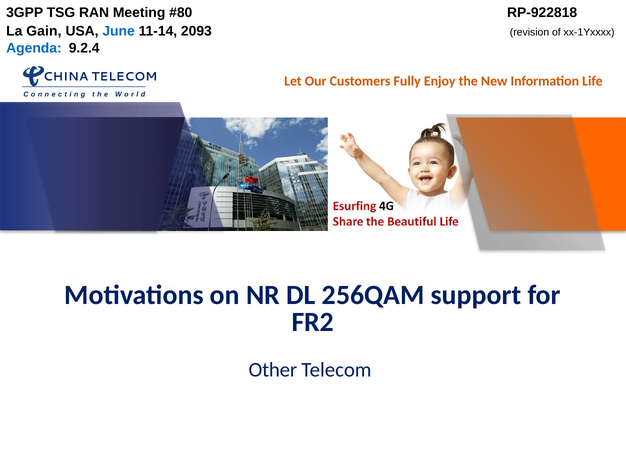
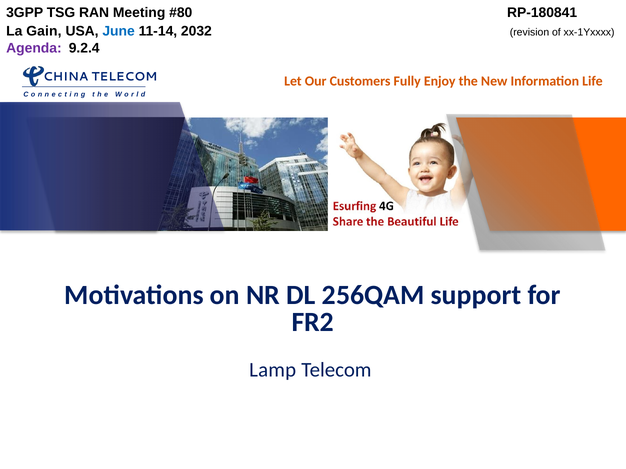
RP-922818: RP-922818 -> RP-180841
2093: 2093 -> 2032
Agenda colour: blue -> purple
Other: Other -> Lamp
